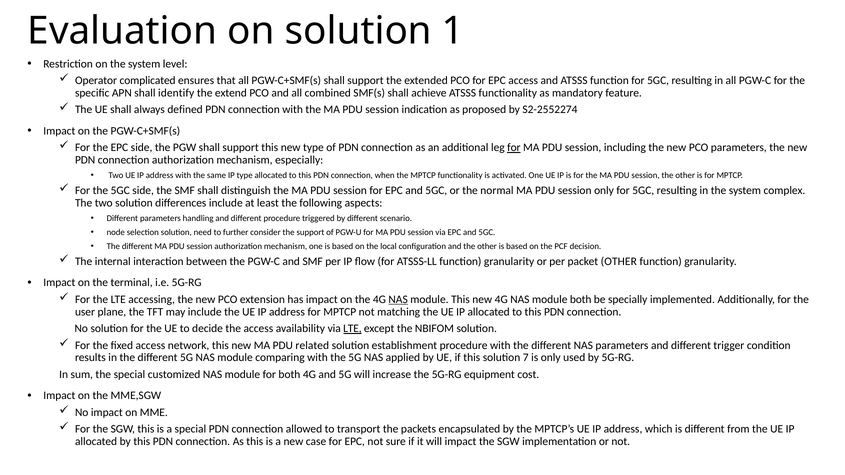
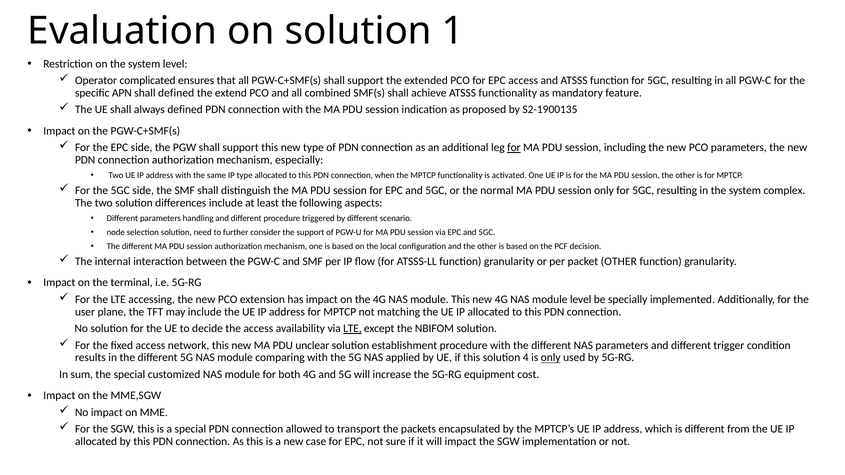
shall identify: identify -> defined
S2-2552274: S2-2552274 -> S2-1900135
NAS at (398, 300) underline: present -> none
module both: both -> level
related: related -> unclear
7: 7 -> 4
only at (551, 358) underline: none -> present
